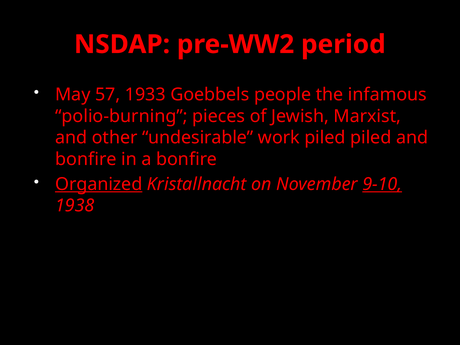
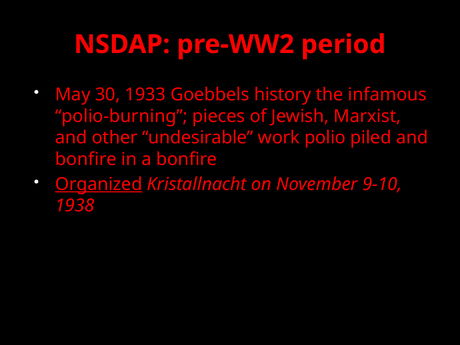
57: 57 -> 30
people: people -> history
work piled: piled -> polio
9-10 underline: present -> none
